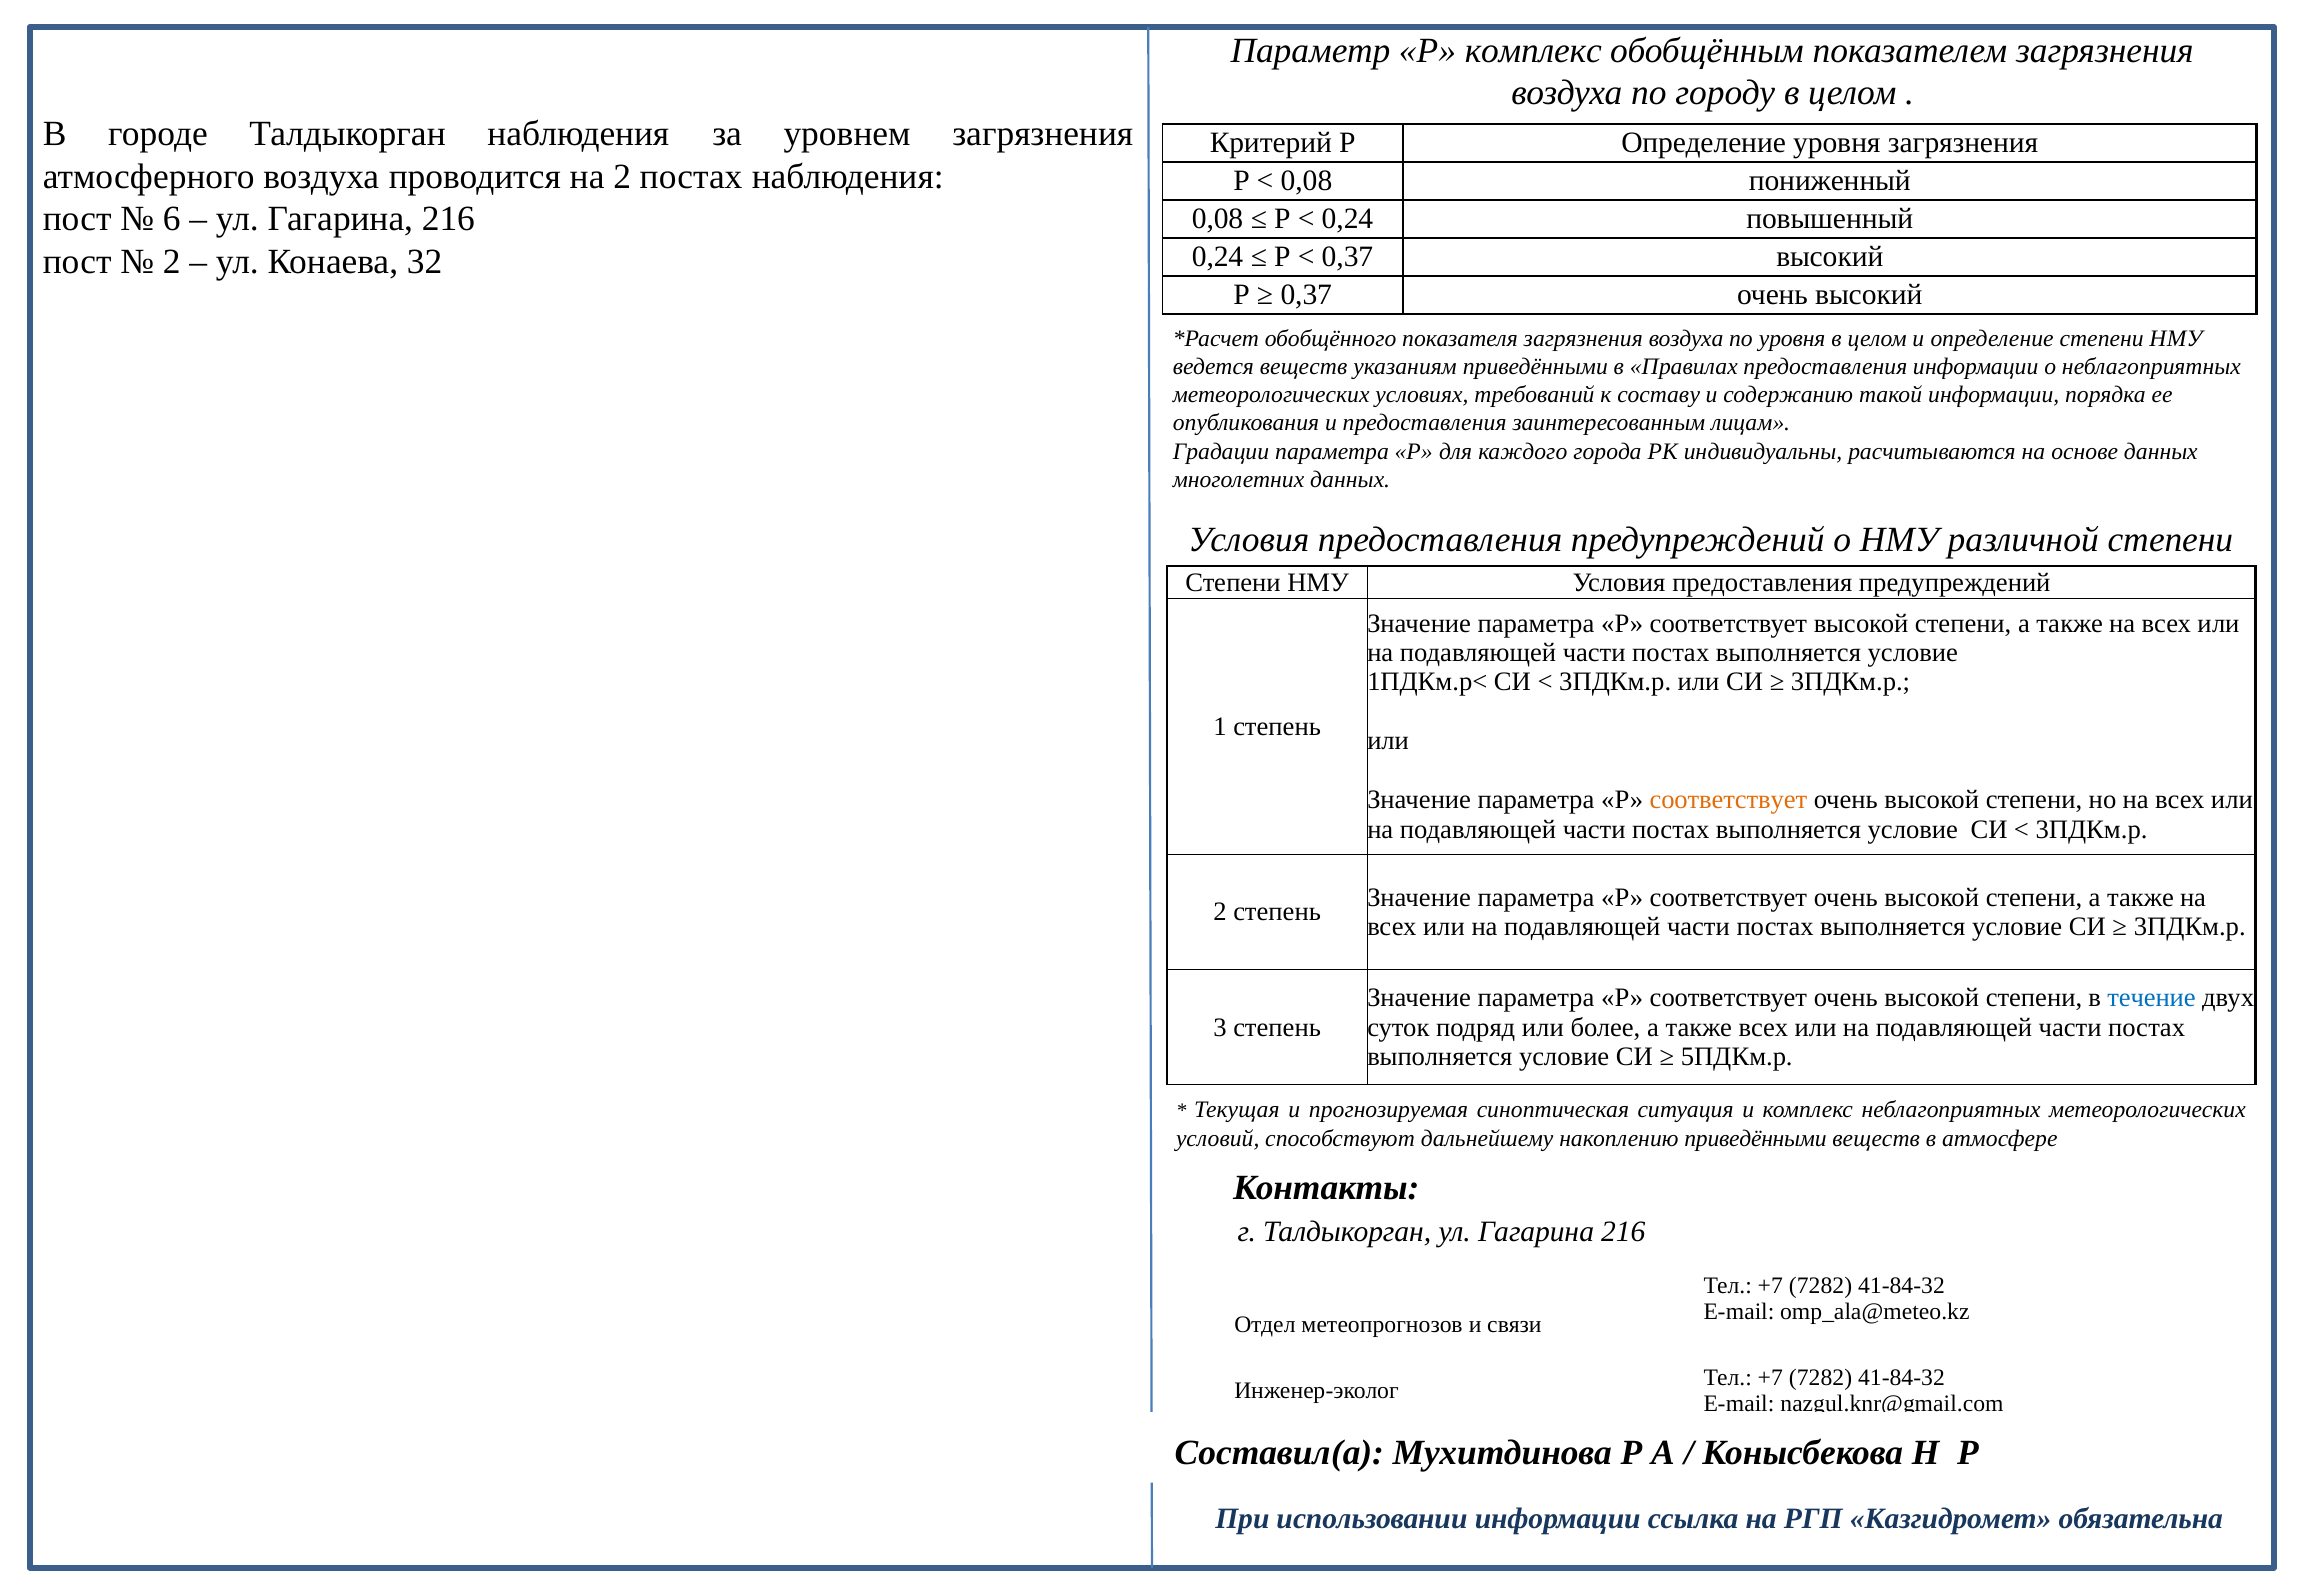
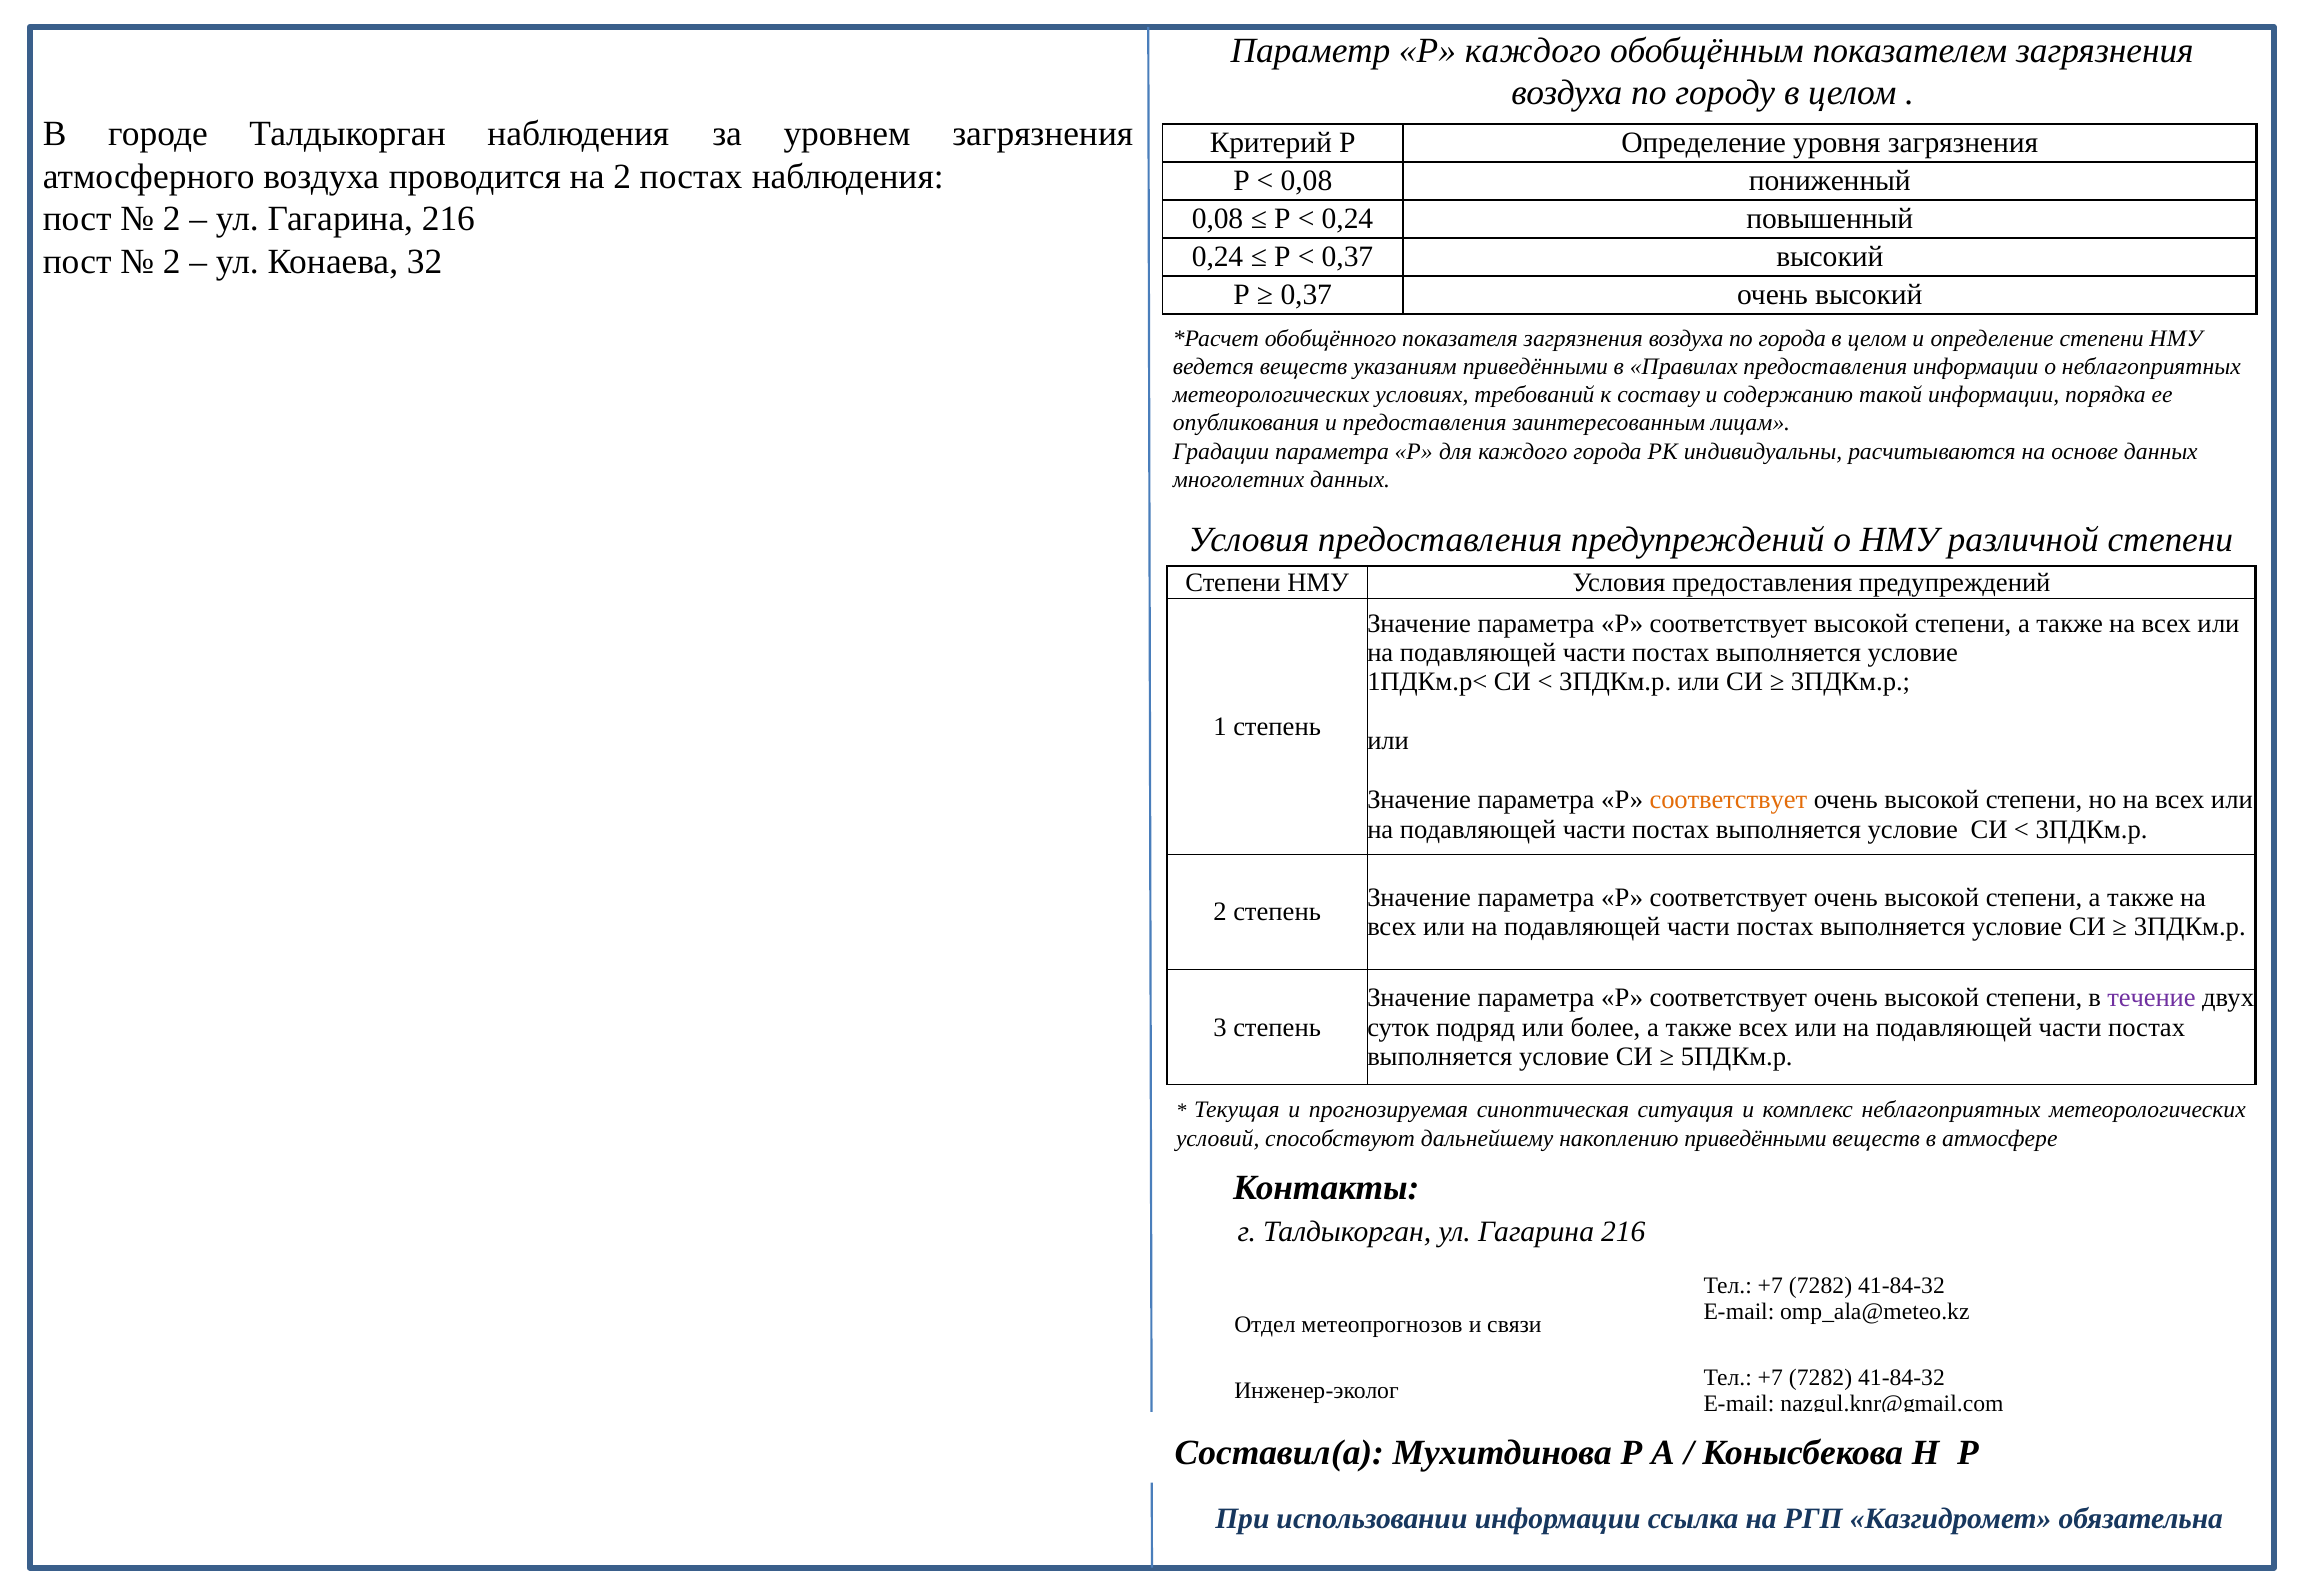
Р комплекс: комплекс -> каждого
6 at (172, 219): 6 -> 2
по уровня: уровня -> города
течение colour: blue -> purple
